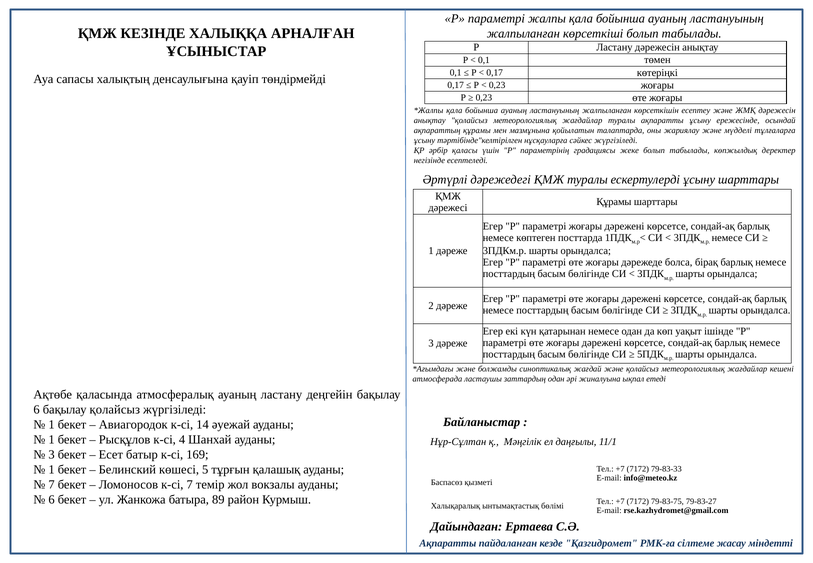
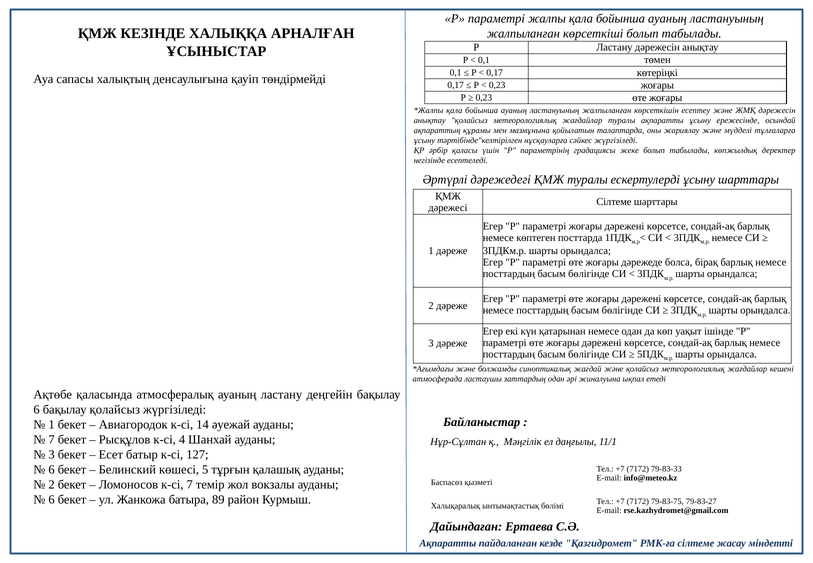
Құрамы at (614, 202): Құрамы -> Сілтеме
1 at (52, 439): 1 -> 7
169: 169 -> 127
1 at (52, 469): 1 -> 6
7 at (52, 484): 7 -> 2
